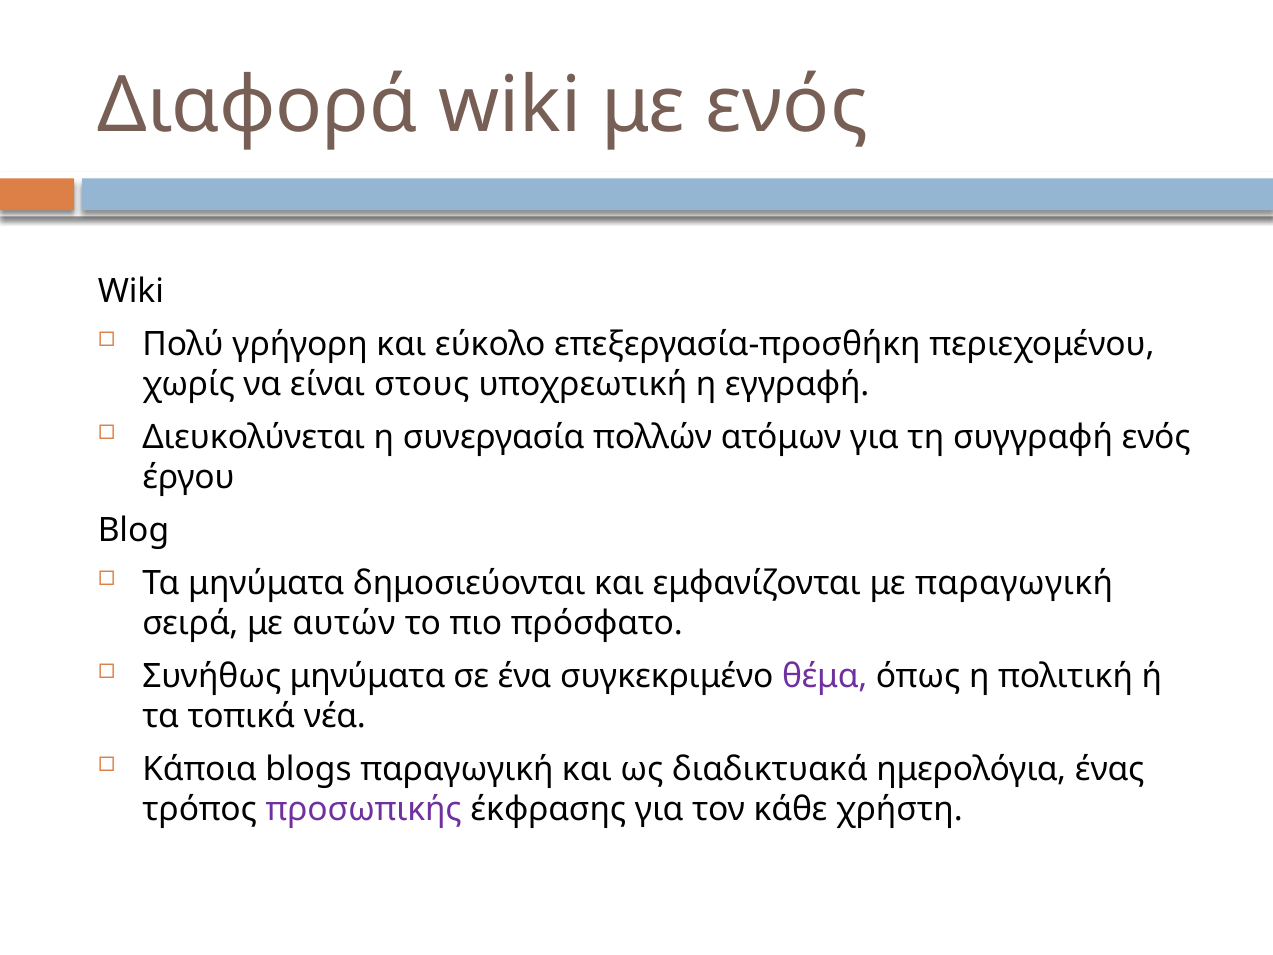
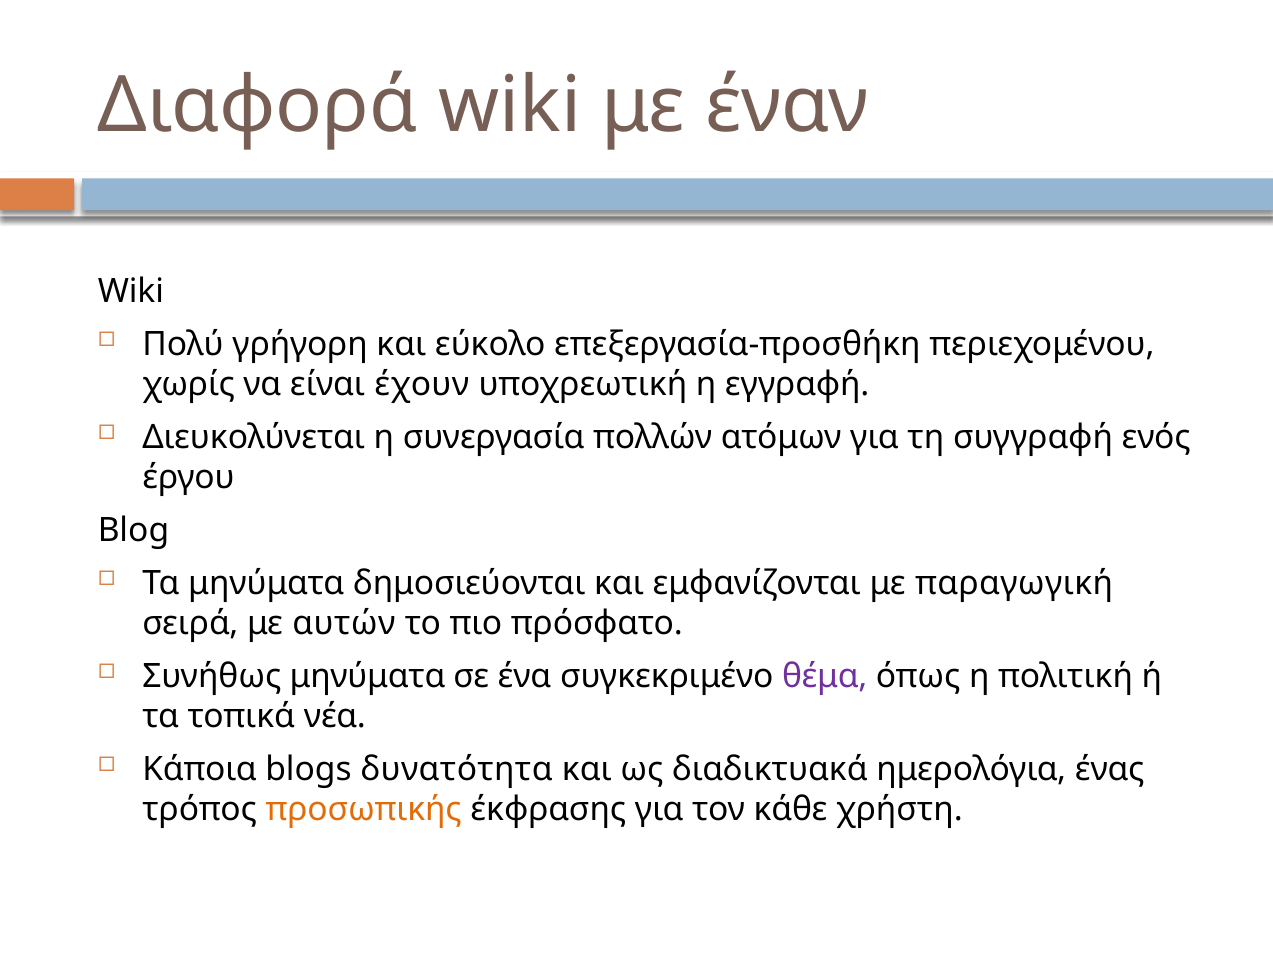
με ενός: ενός -> έναν
στους: στους -> έχουν
blogs παραγωγική: παραγωγική -> δυνατότητα
προσωπικής colour: purple -> orange
